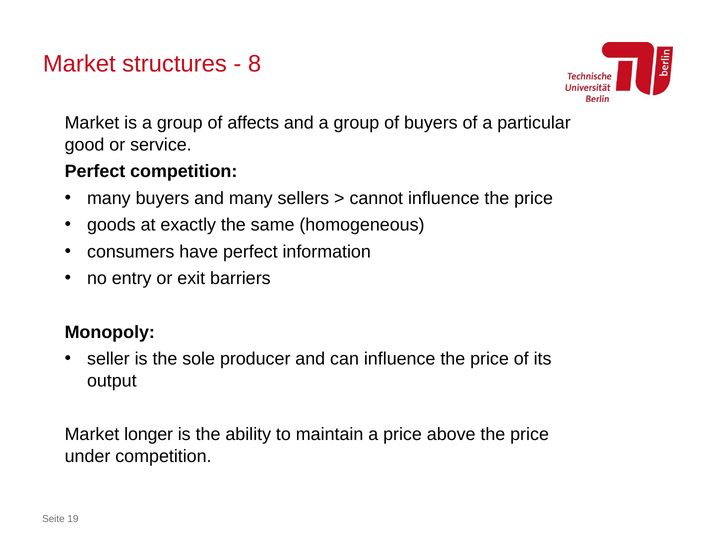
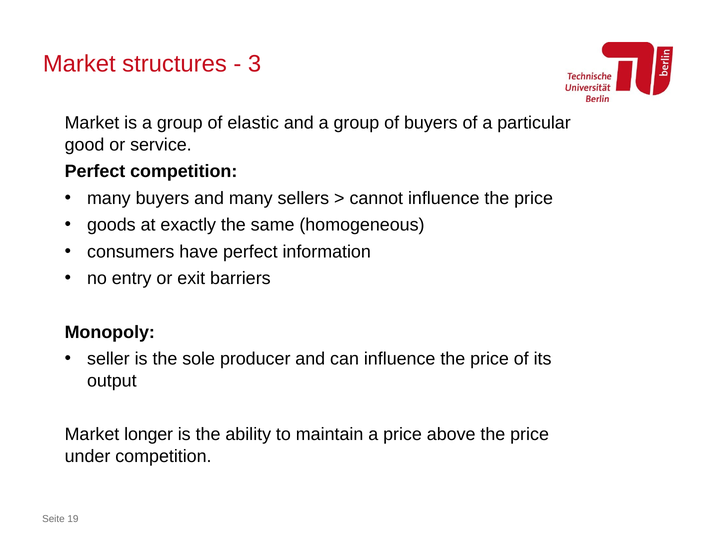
8: 8 -> 3
affects: affects -> elastic
